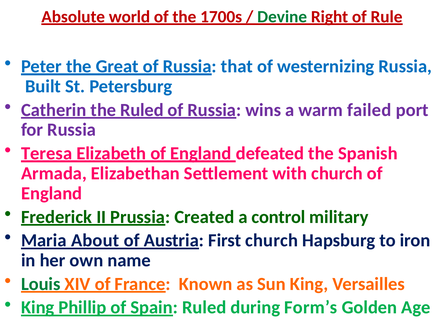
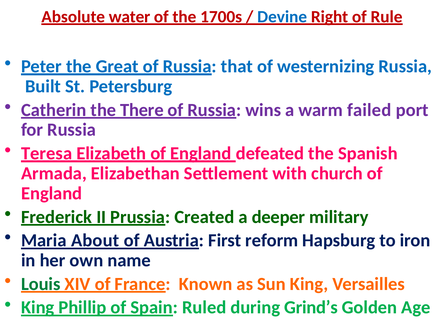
world: world -> water
Devine colour: green -> blue
the Ruled: Ruled -> There
control: control -> deeper
First church: church -> reform
Form’s: Form’s -> Grind’s
